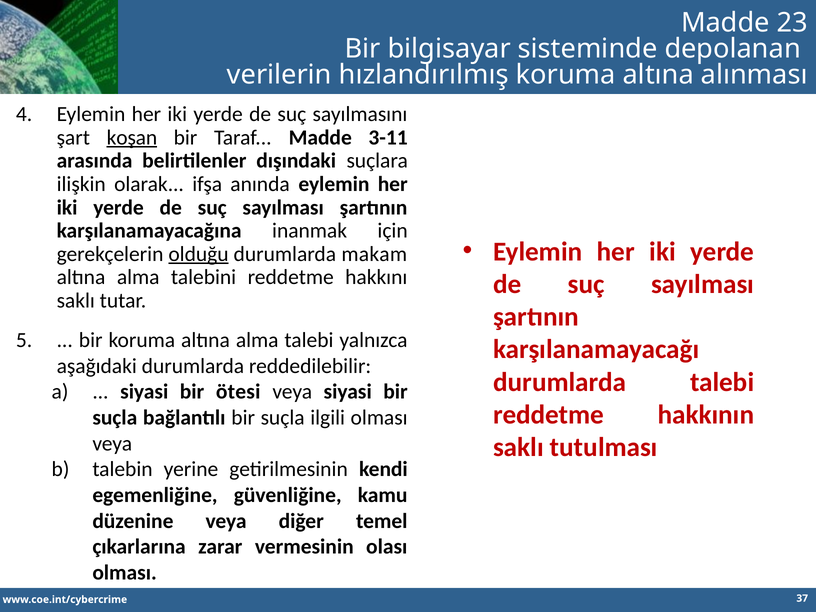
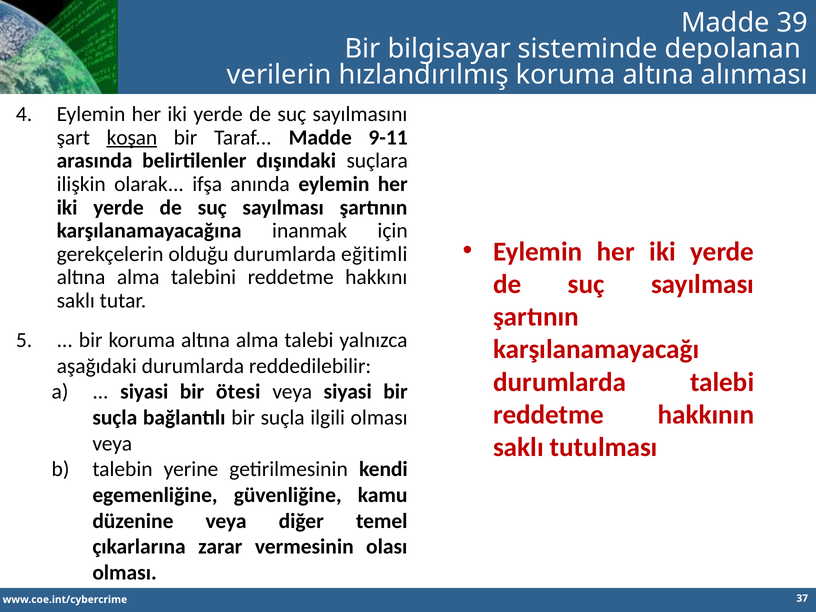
23: 23 -> 39
3-11: 3-11 -> 9-11
olduğu underline: present -> none
makam: makam -> eğitimli
